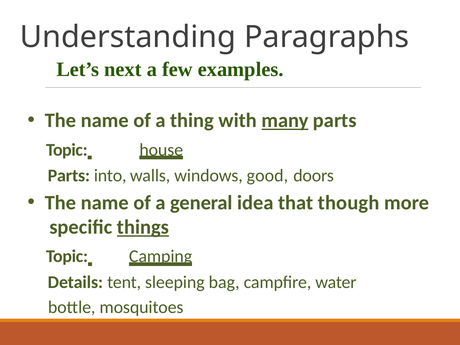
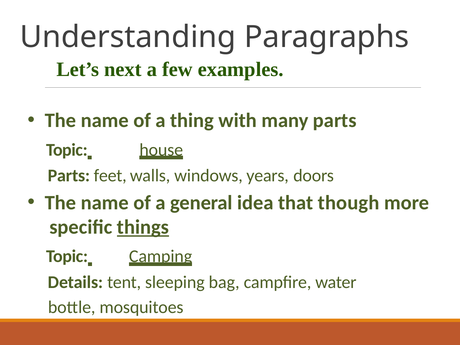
many underline: present -> none
into: into -> feet
good: good -> years
